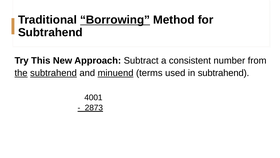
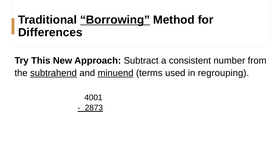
Subtrahend at (50, 32): Subtrahend -> Differences
the underline: present -> none
in subtrahend: subtrahend -> regrouping
